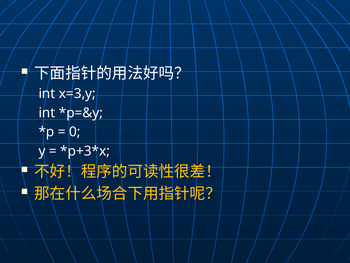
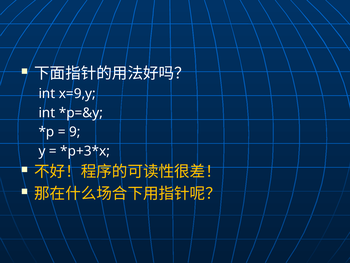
x=3,y: x=3,y -> x=9,y
0: 0 -> 9
